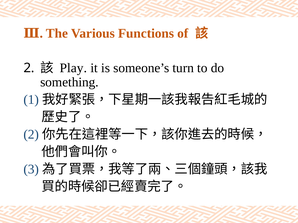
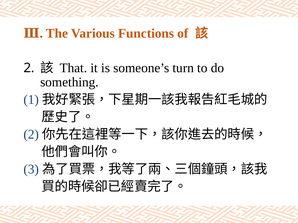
Play: Play -> That
